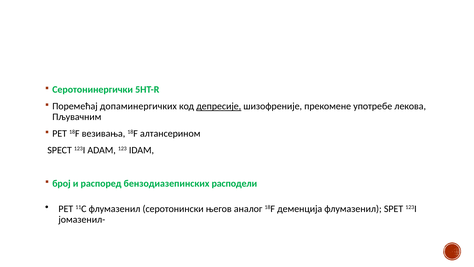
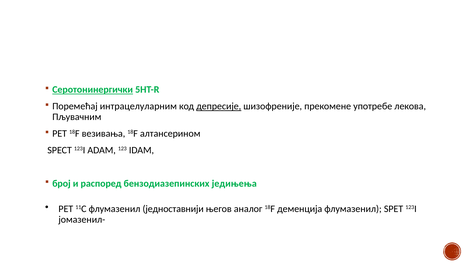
Серотонинергички underline: none -> present
допаминергичких: допаминергичких -> интрацелуларним
расподели: расподели -> једињења
серотонински: серотонински -> једноставнији
